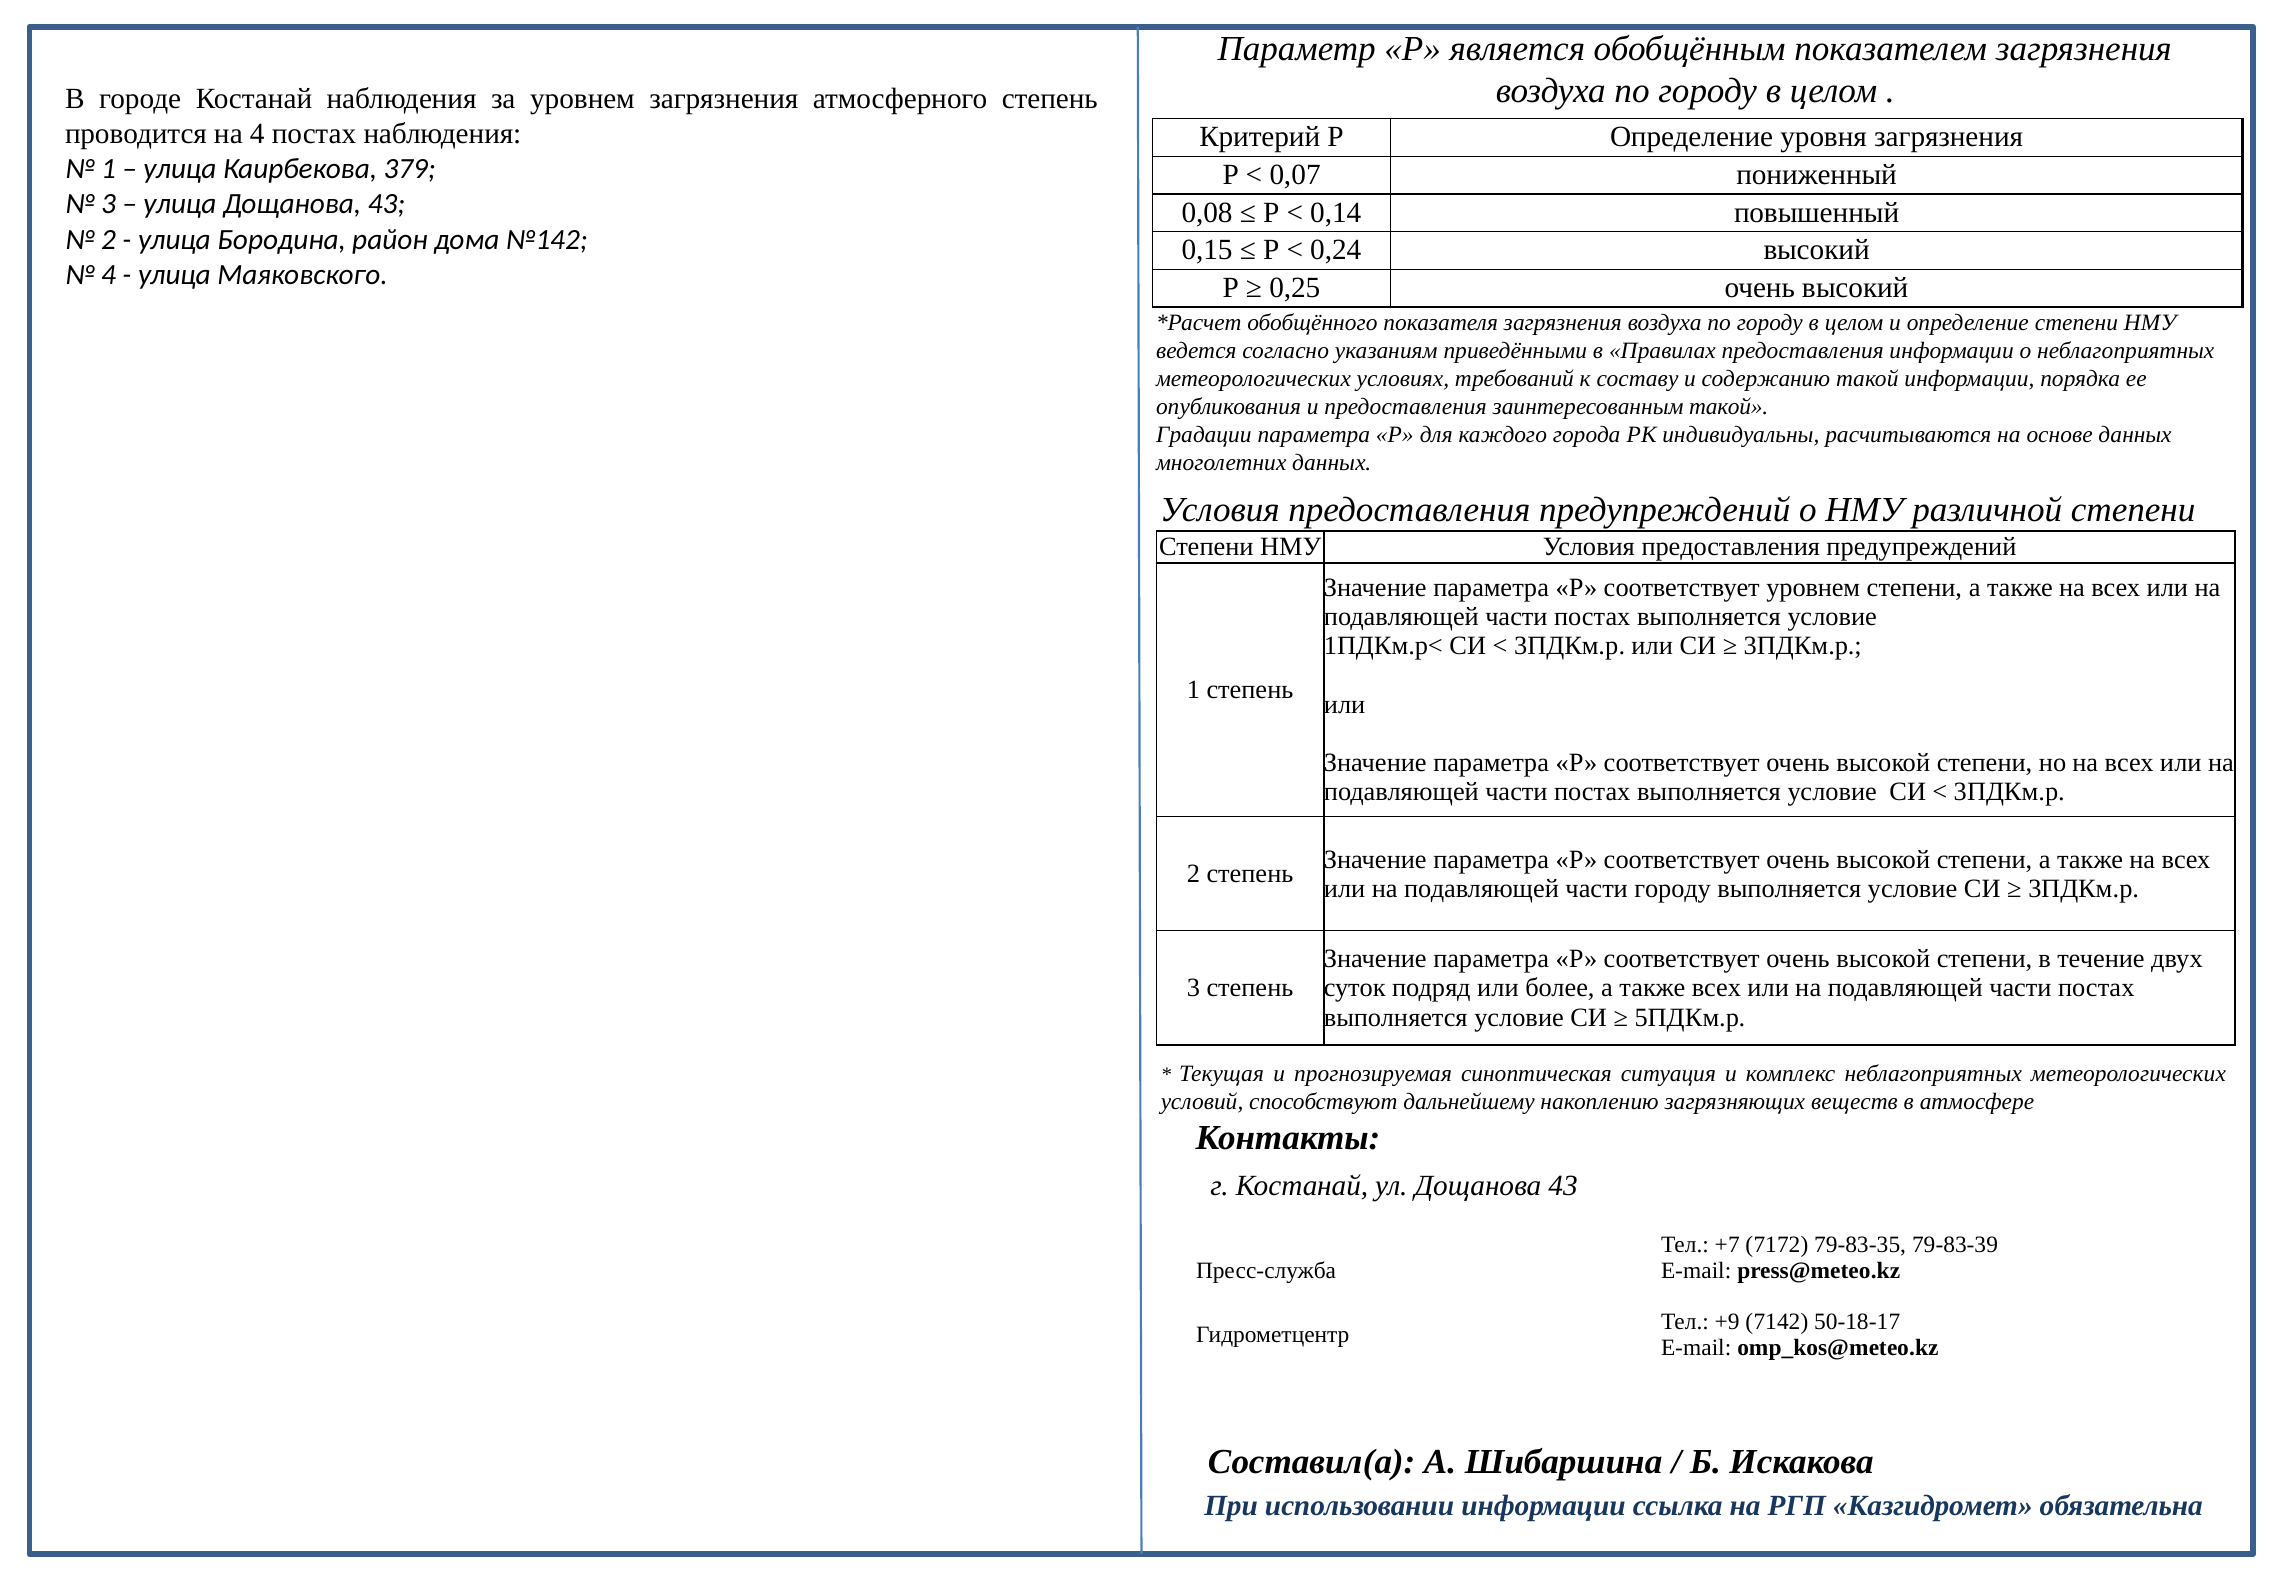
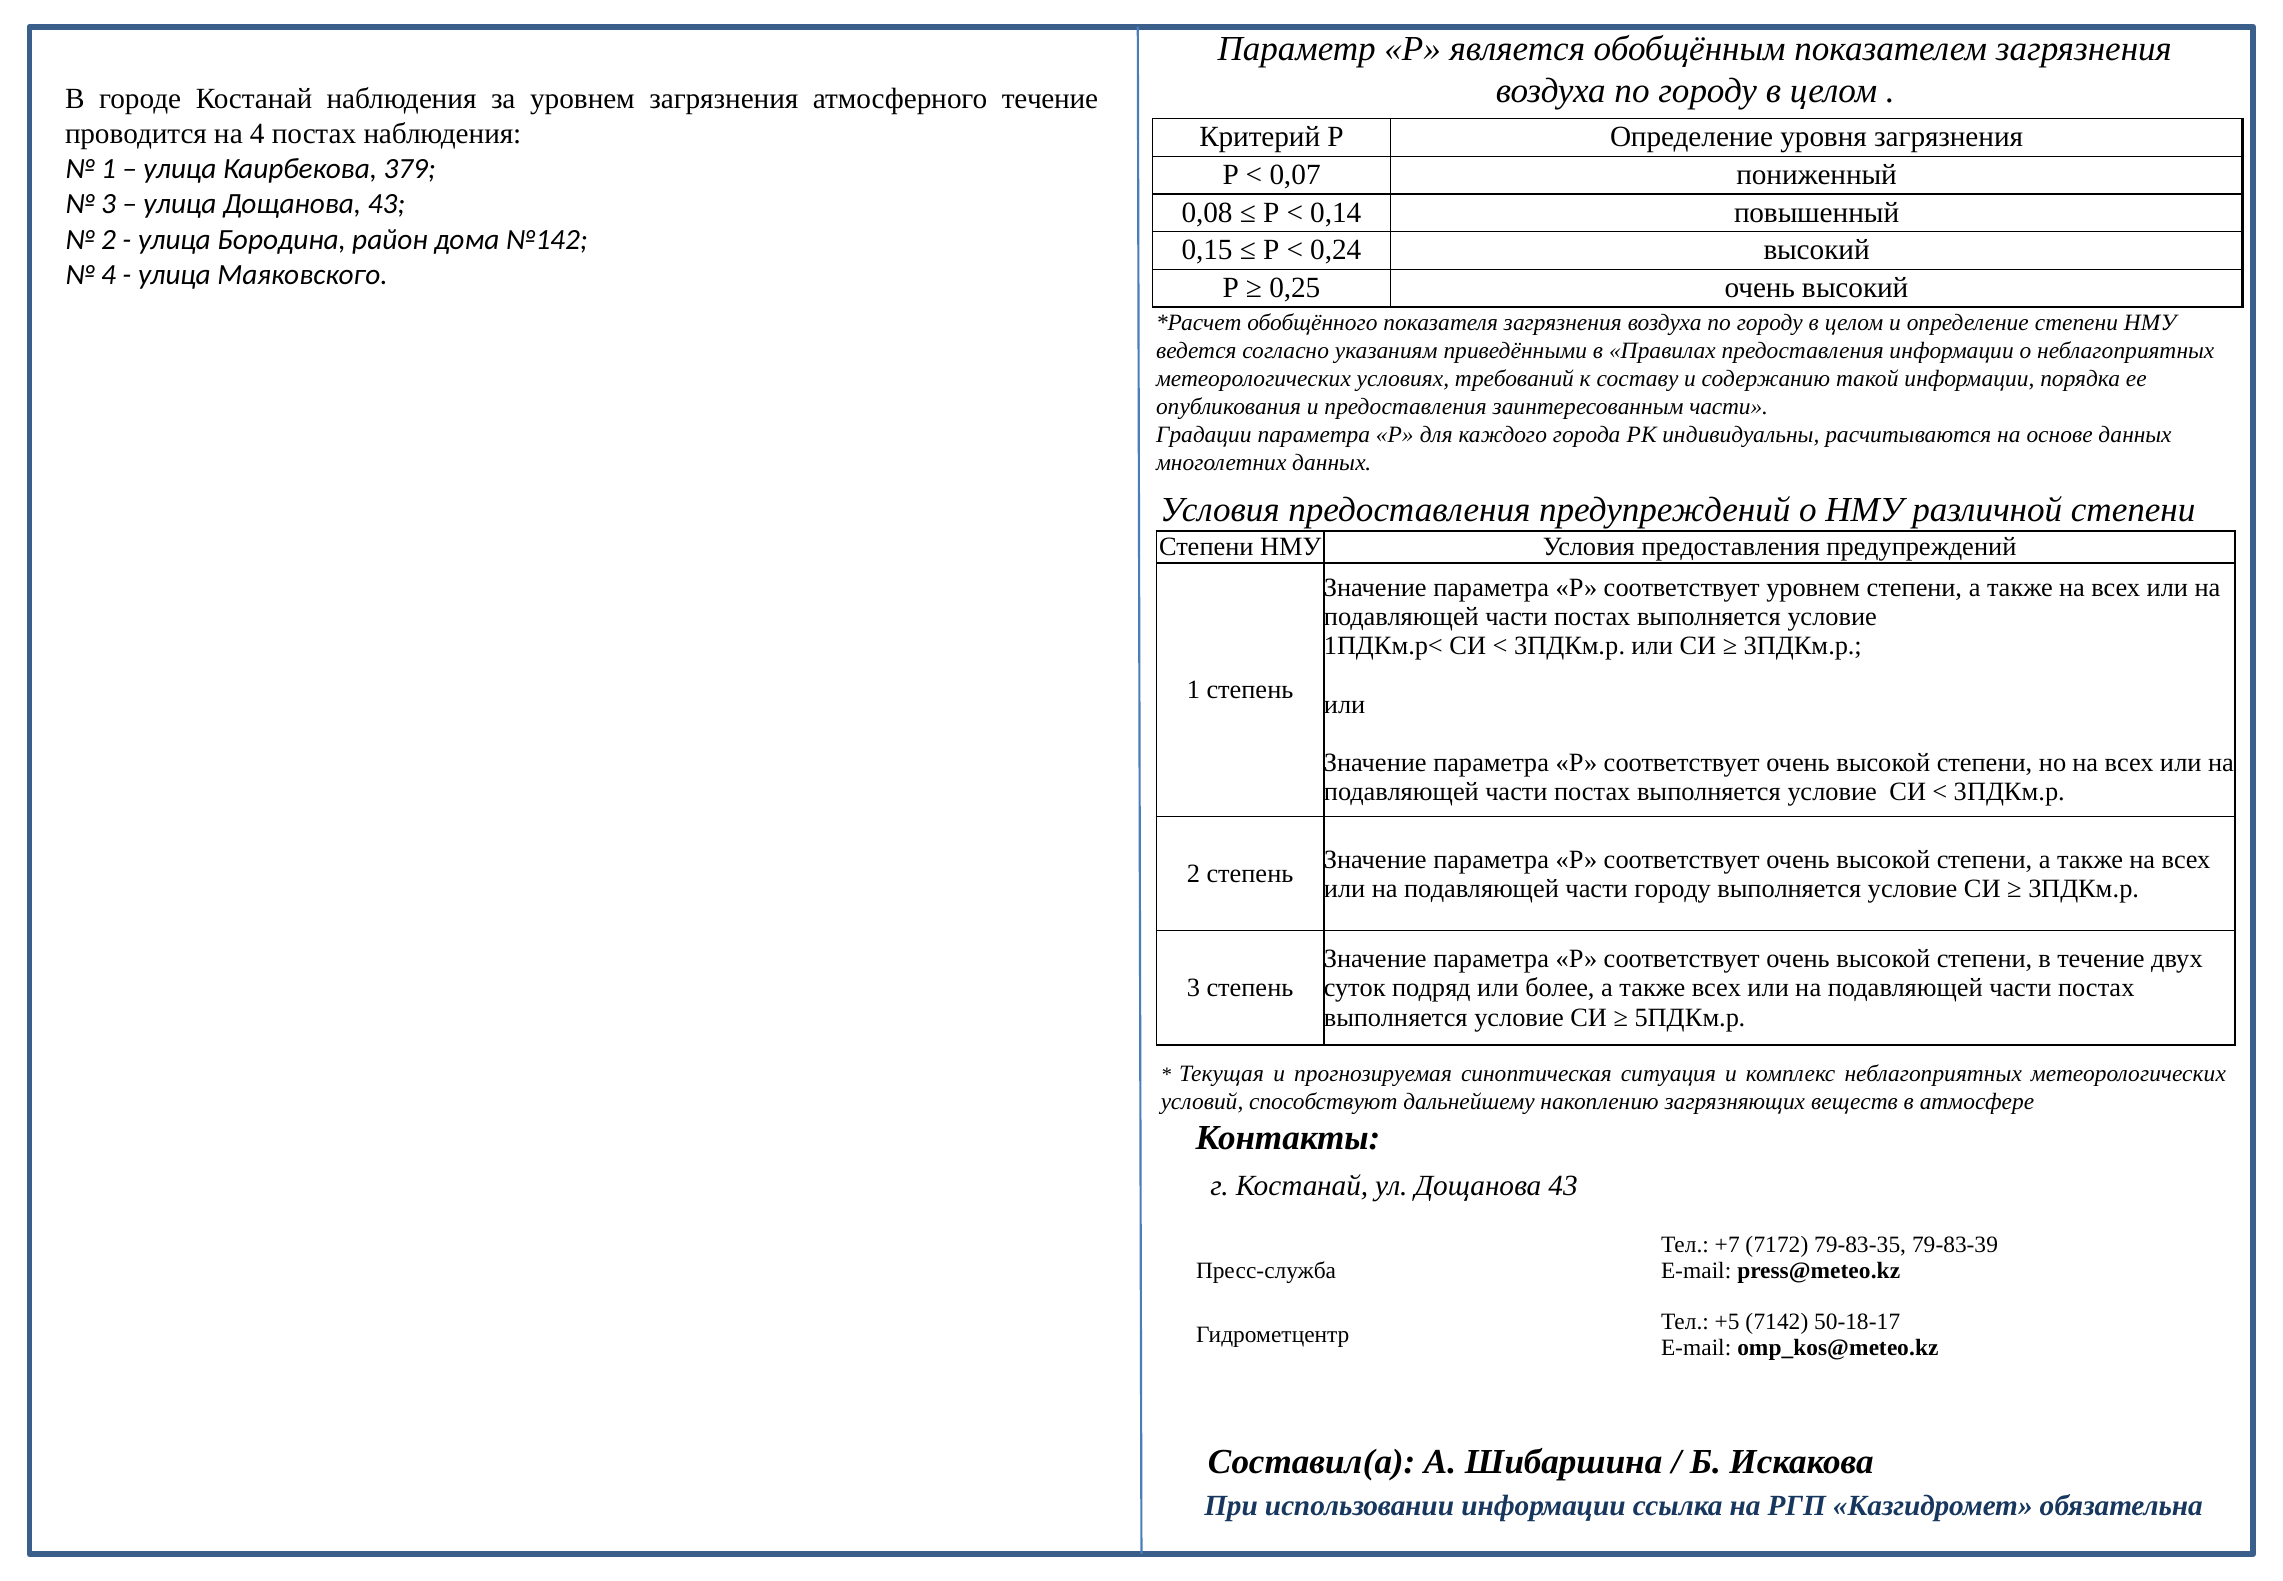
атмосферного степень: степень -> течение
заинтересованным такой: такой -> части
+9: +9 -> +5
